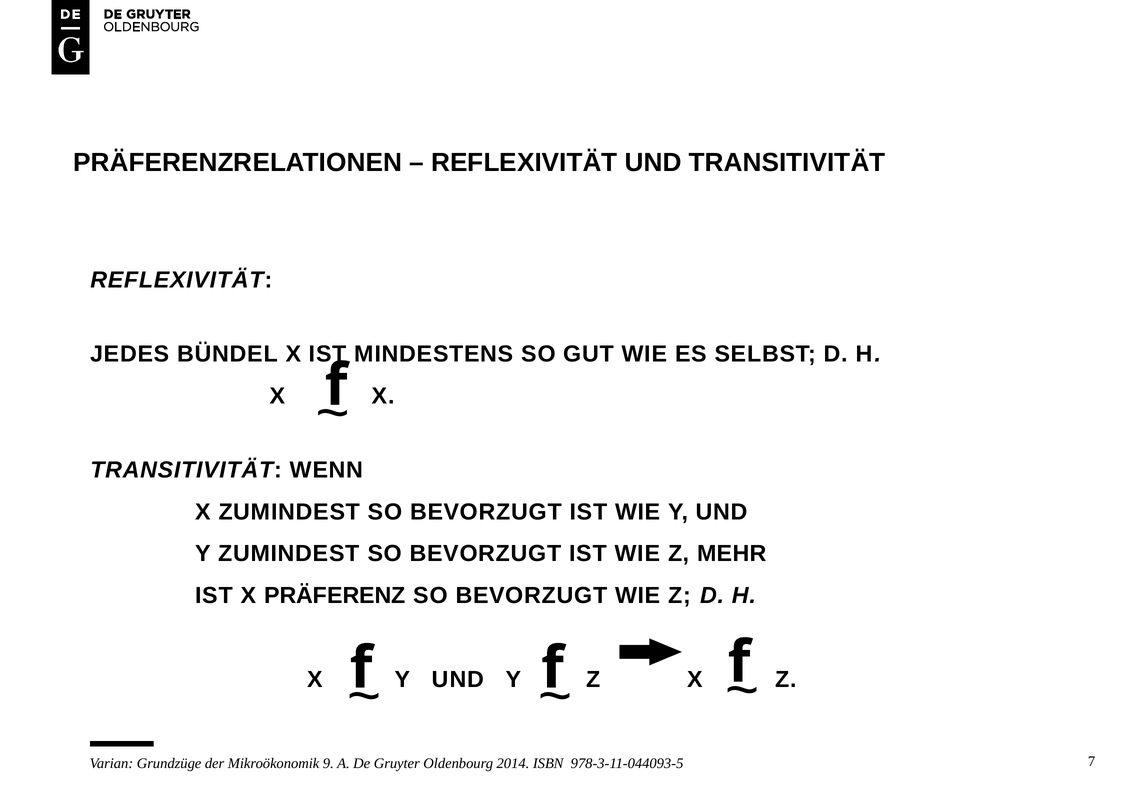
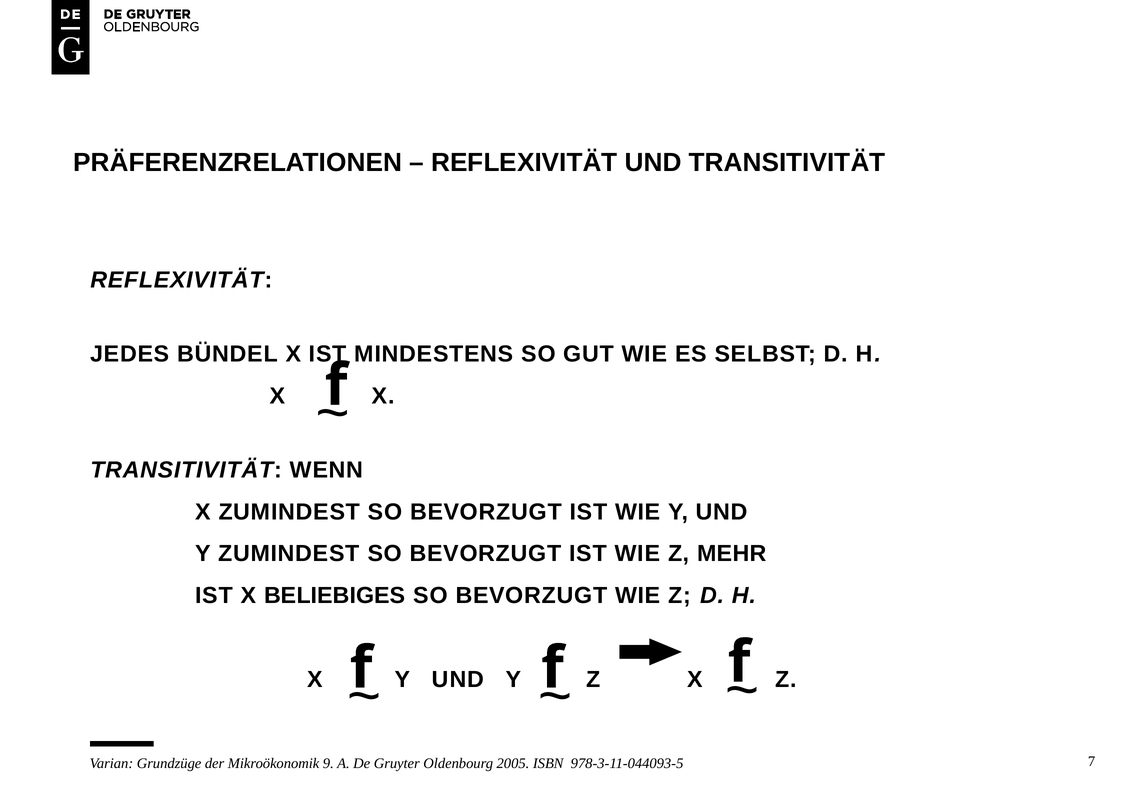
PRÄFERENZ: PRÄFERENZ -> BELIEBIGES
2014: 2014 -> 2005
